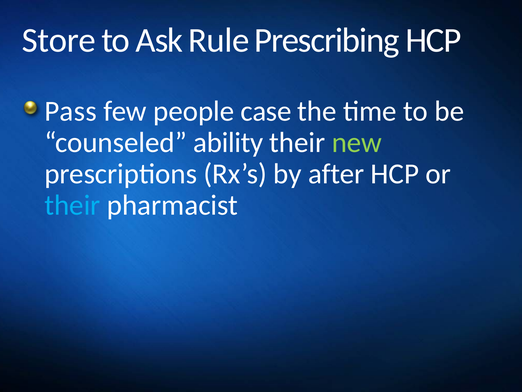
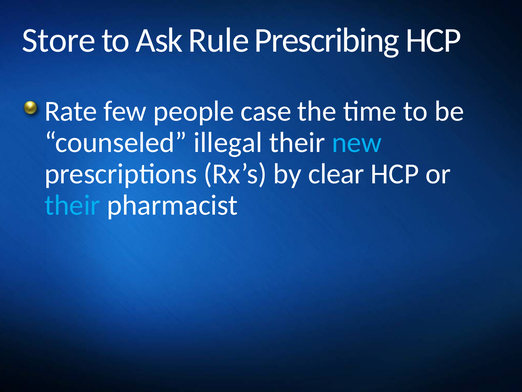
Pass: Pass -> Rate
ability: ability -> illegal
new colour: light green -> light blue
after: after -> clear
